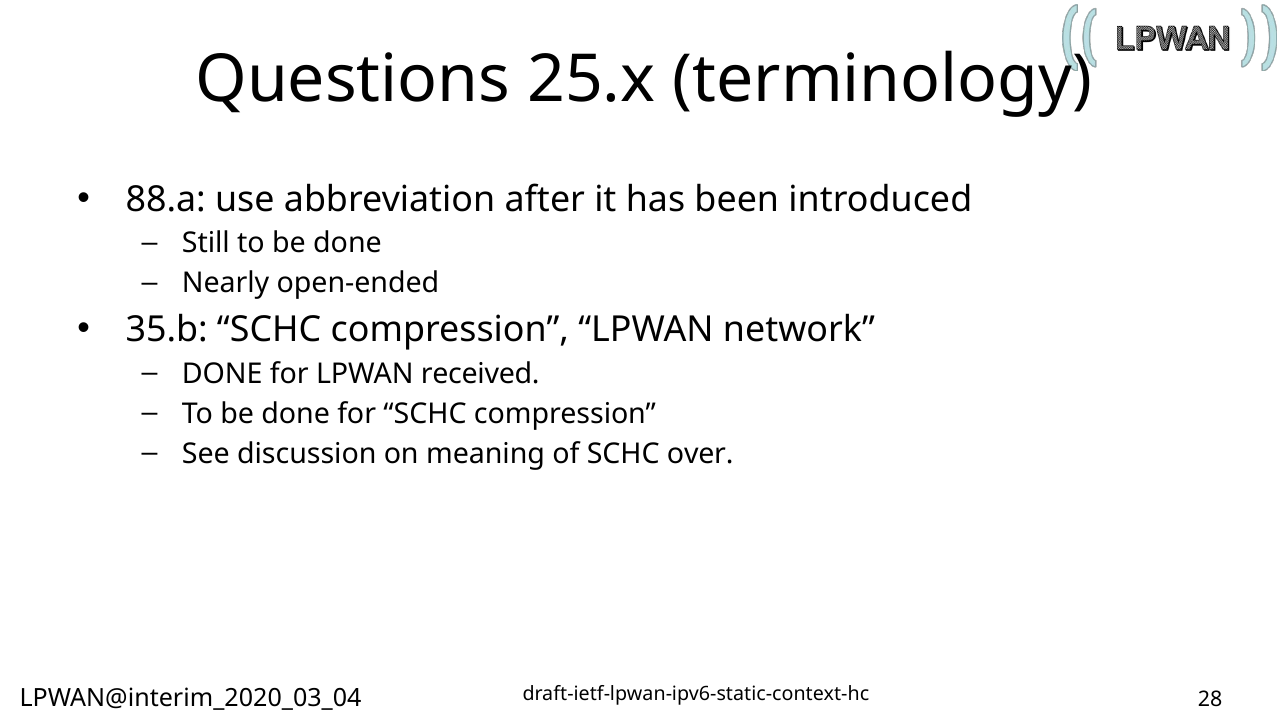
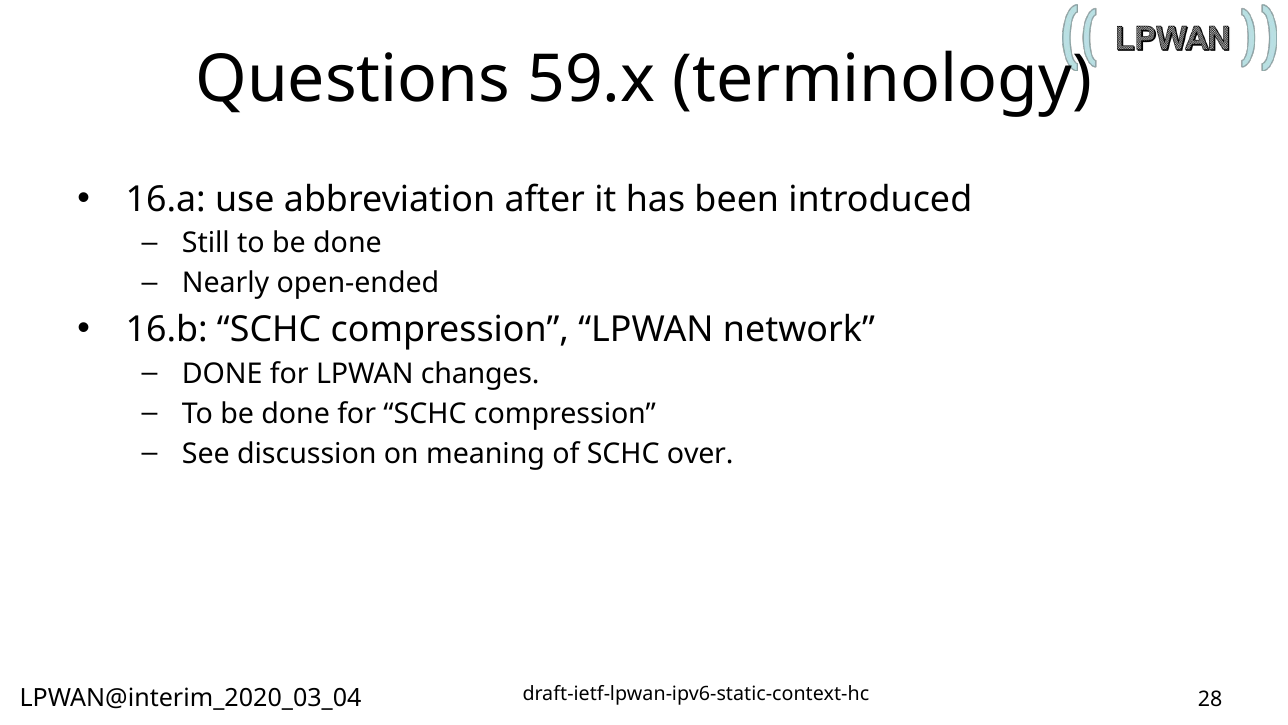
25.x: 25.x -> 59.x
88.a: 88.a -> 16.a
35.b: 35.b -> 16.b
received: received -> changes
